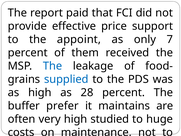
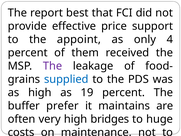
paid: paid -> best
7: 7 -> 4
The at (53, 66) colour: blue -> purple
28: 28 -> 19
studied: studied -> bridges
